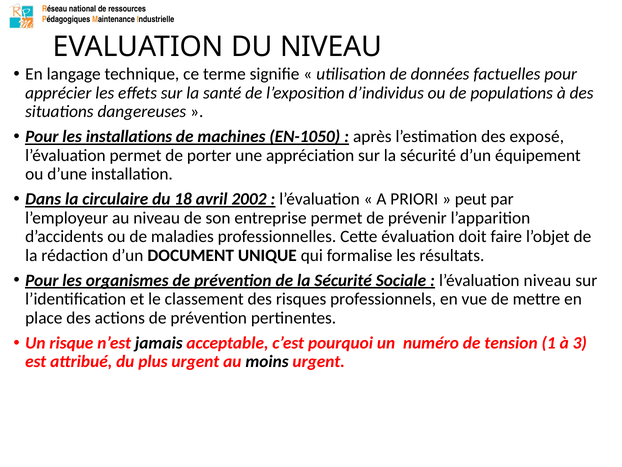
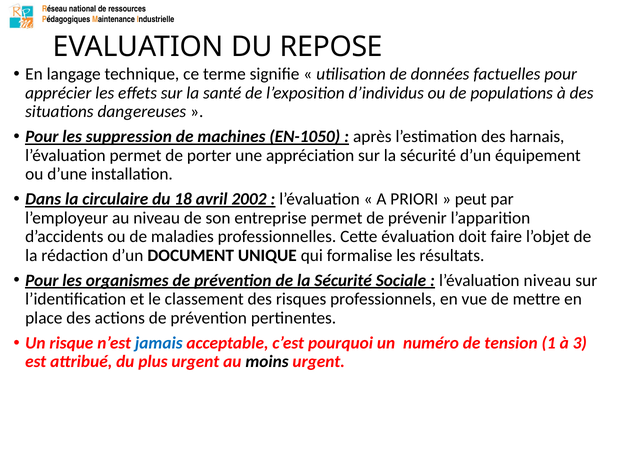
DU NIVEAU: NIVEAU -> REPOSE
installations: installations -> suppression
exposé: exposé -> harnais
jamais colour: black -> blue
